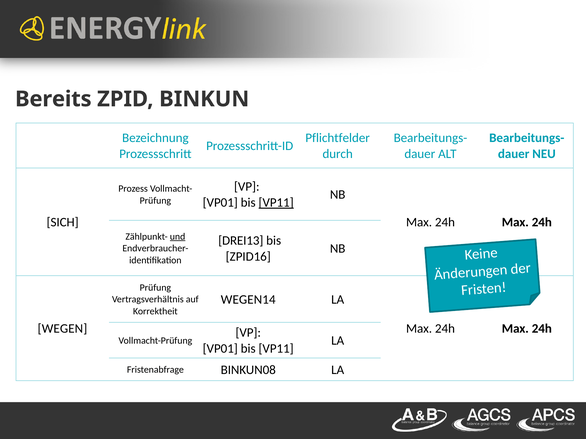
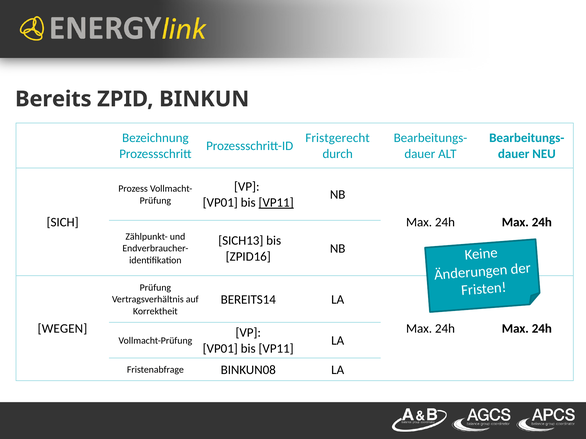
Pflichtfelder: Pflichtfelder -> Fristgerecht
und underline: present -> none
DREI13: DREI13 -> SICH13
WEGEN14: WEGEN14 -> BEREITS14
